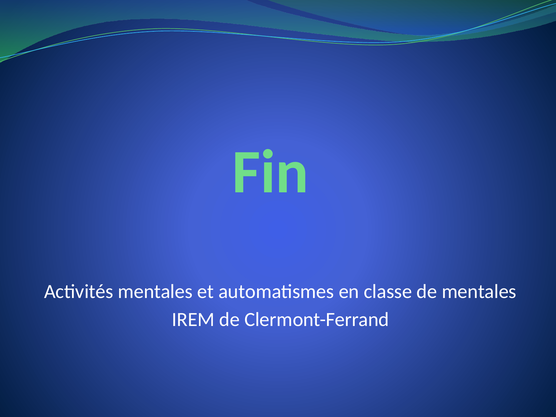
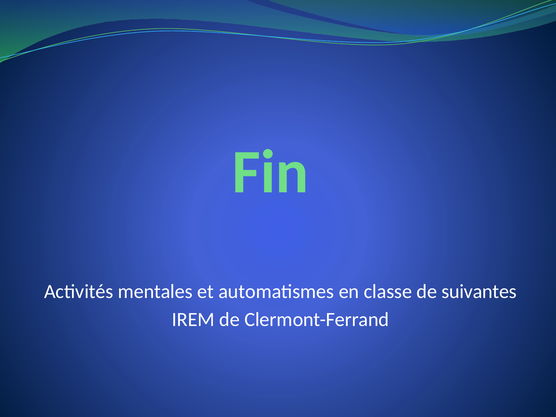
de mentales: mentales -> suivantes
